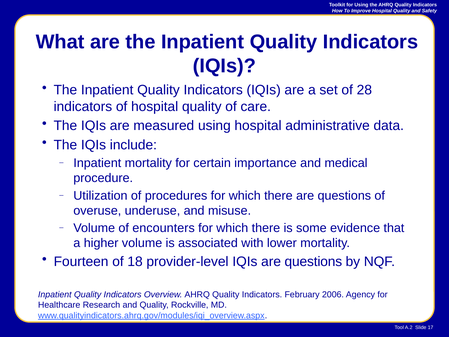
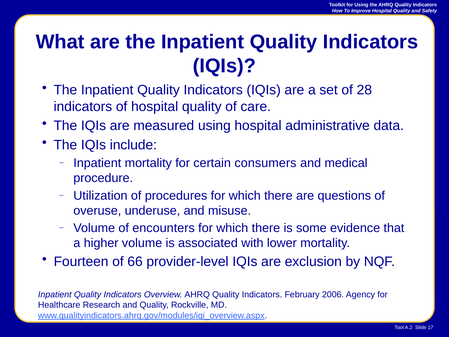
importance: importance -> consumers
18: 18 -> 66
IQIs are questions: questions -> exclusion
